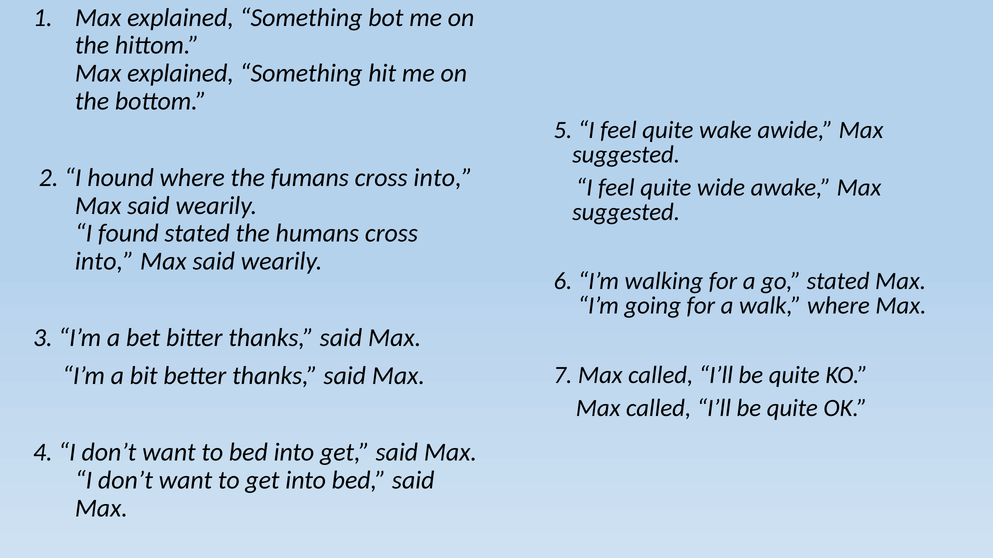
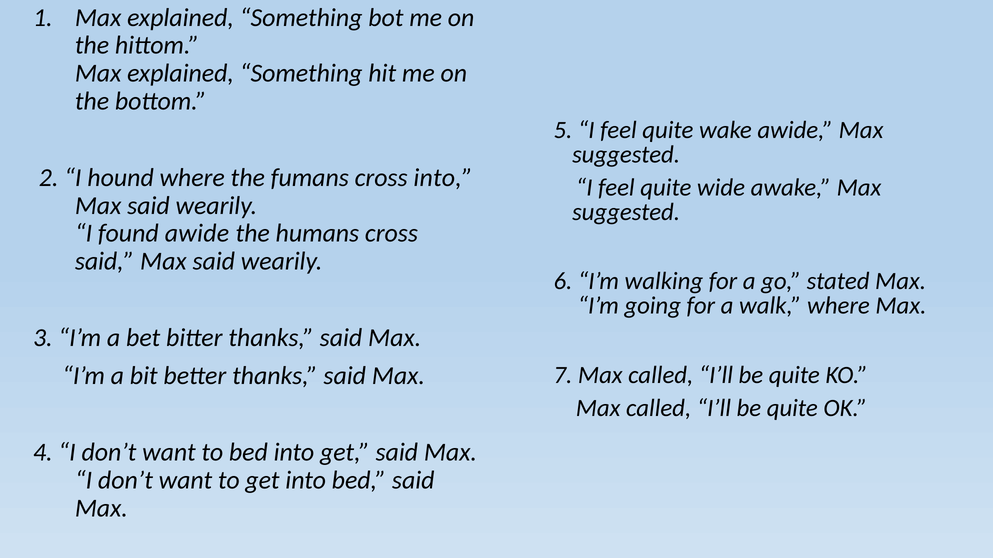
found stated: stated -> awide
into at (105, 262): into -> said
